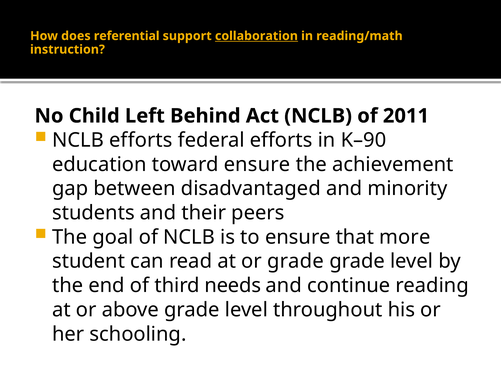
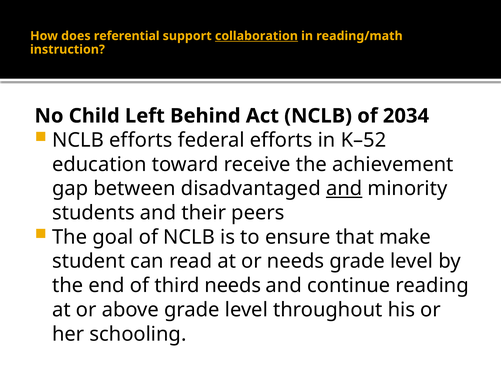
2011: 2011 -> 2034
K–90: K–90 -> K–52
toward ensure: ensure -> receive
and at (344, 188) underline: none -> present
more: more -> make
or grade: grade -> needs
